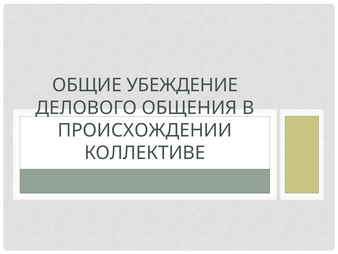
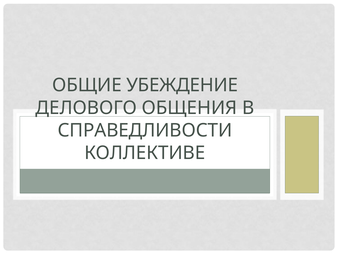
ПРОИСХОЖДЕНИИ: ПРОИСХОЖДЕНИИ -> СПРАВЕДЛИВОСТИ
